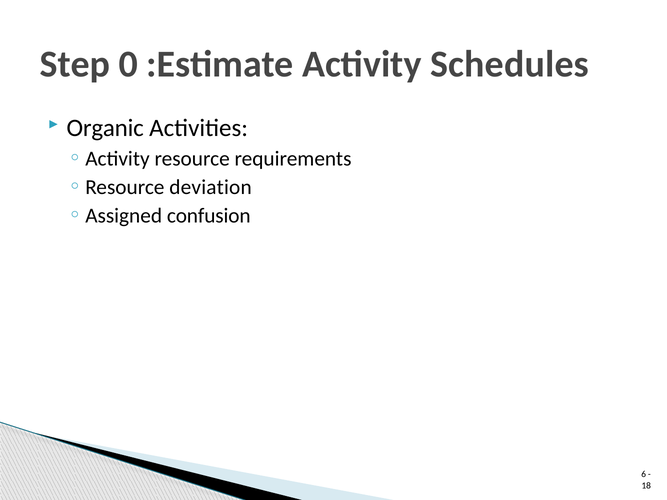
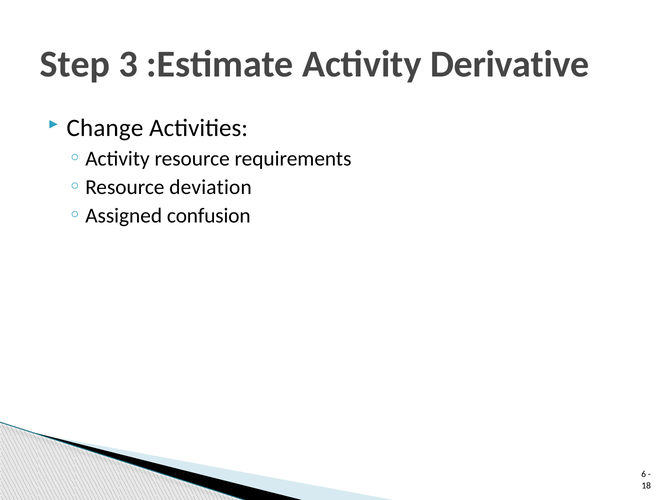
0: 0 -> 3
Schedules: Schedules -> Derivative
Organic: Organic -> Change
